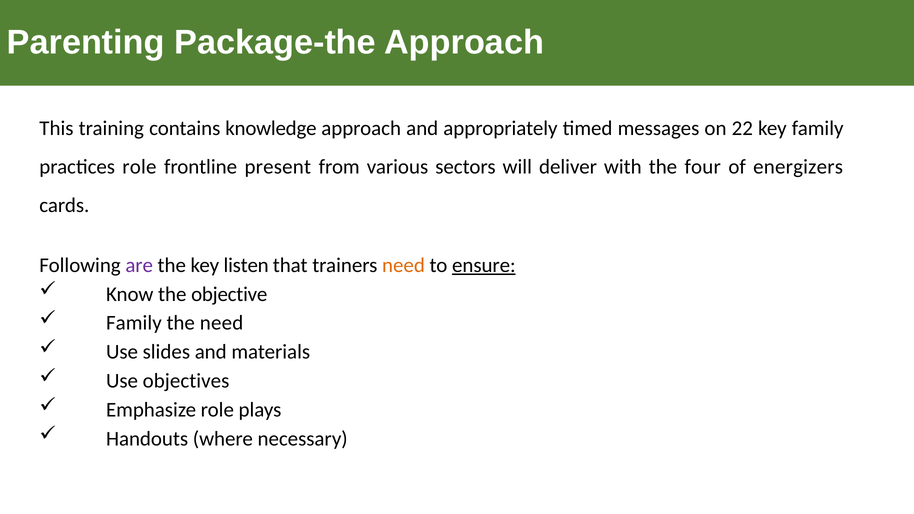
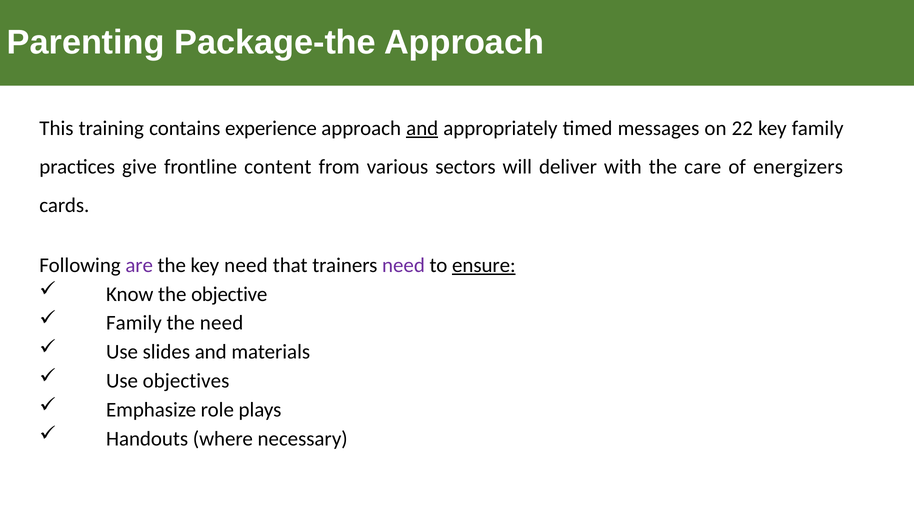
knowledge: knowledge -> experience
and at (422, 128) underline: none -> present
practices role: role -> give
present: present -> content
four: four -> care
key listen: listen -> need
need at (404, 265) colour: orange -> purple
